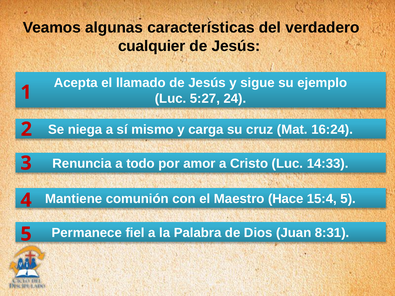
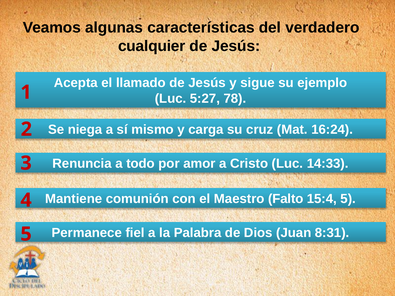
24: 24 -> 78
Hace: Hace -> Falto
